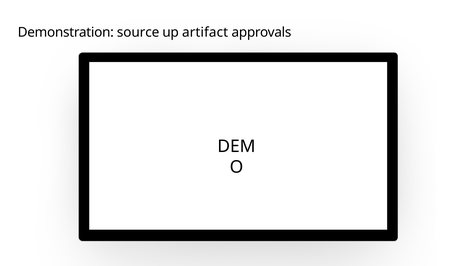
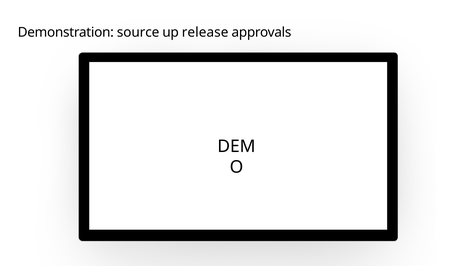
artifact: artifact -> release
